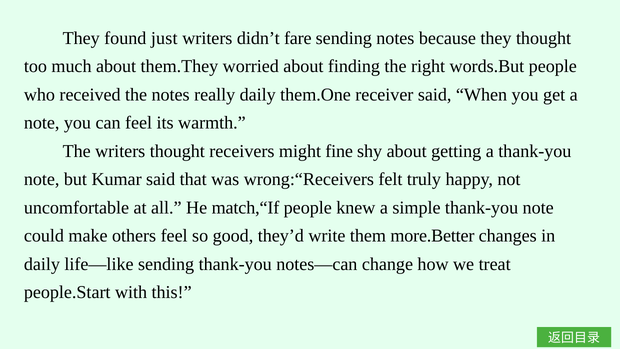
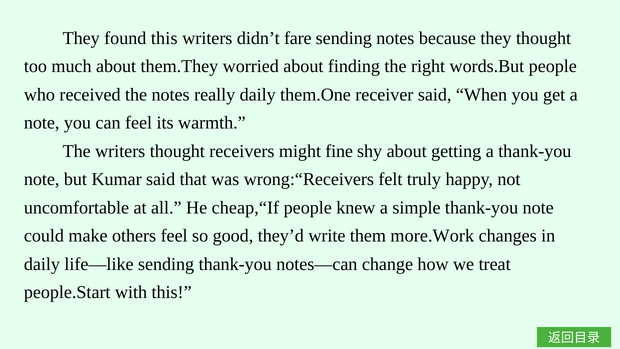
found just: just -> this
match,“If: match,“If -> cheap,“If
more.Better: more.Better -> more.Work
